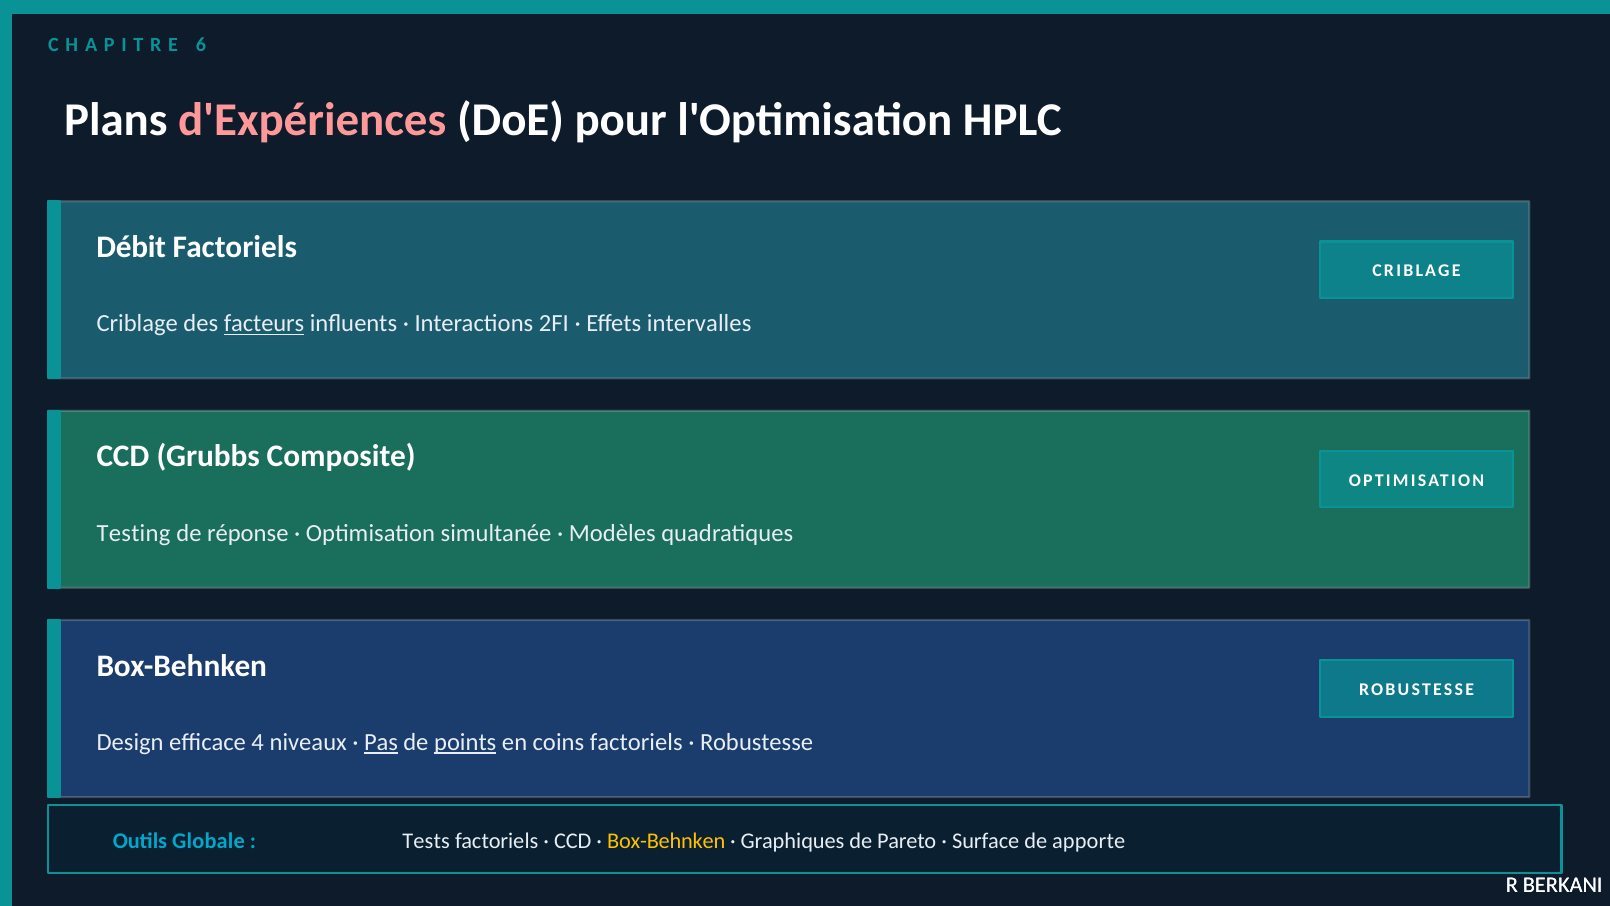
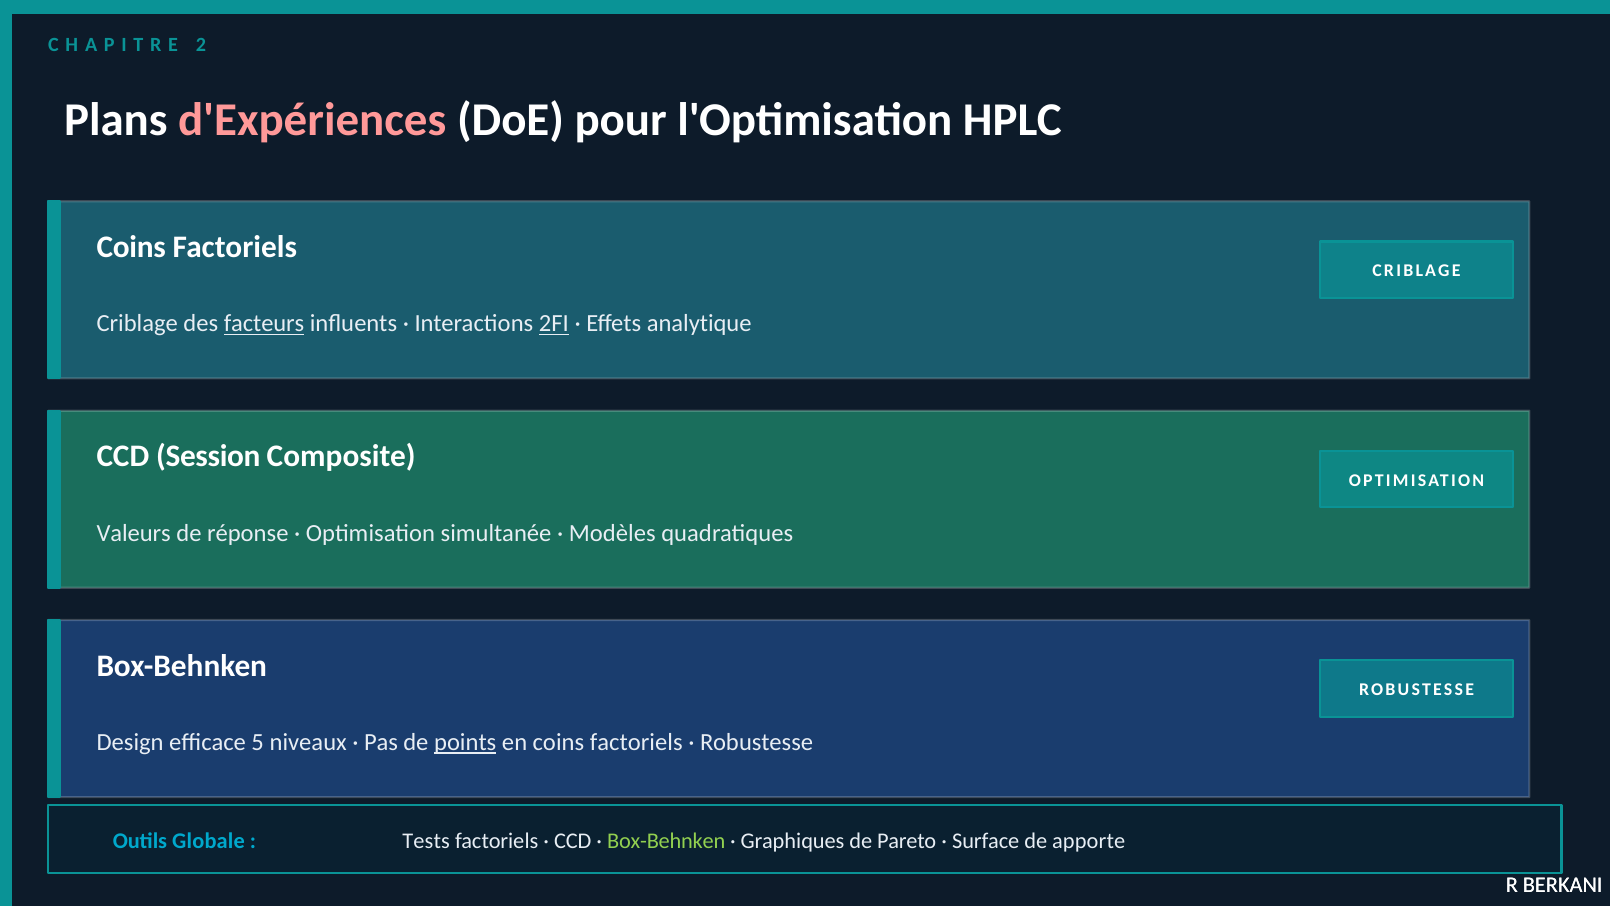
6: 6 -> 2
Débit at (131, 247): Débit -> Coins
2FI underline: none -> present
intervalles: intervalles -> analytique
Grubbs: Grubbs -> Session
Testing: Testing -> Valeurs
4: 4 -> 5
Pas underline: present -> none
Box-Behnken at (666, 840) colour: yellow -> light green
